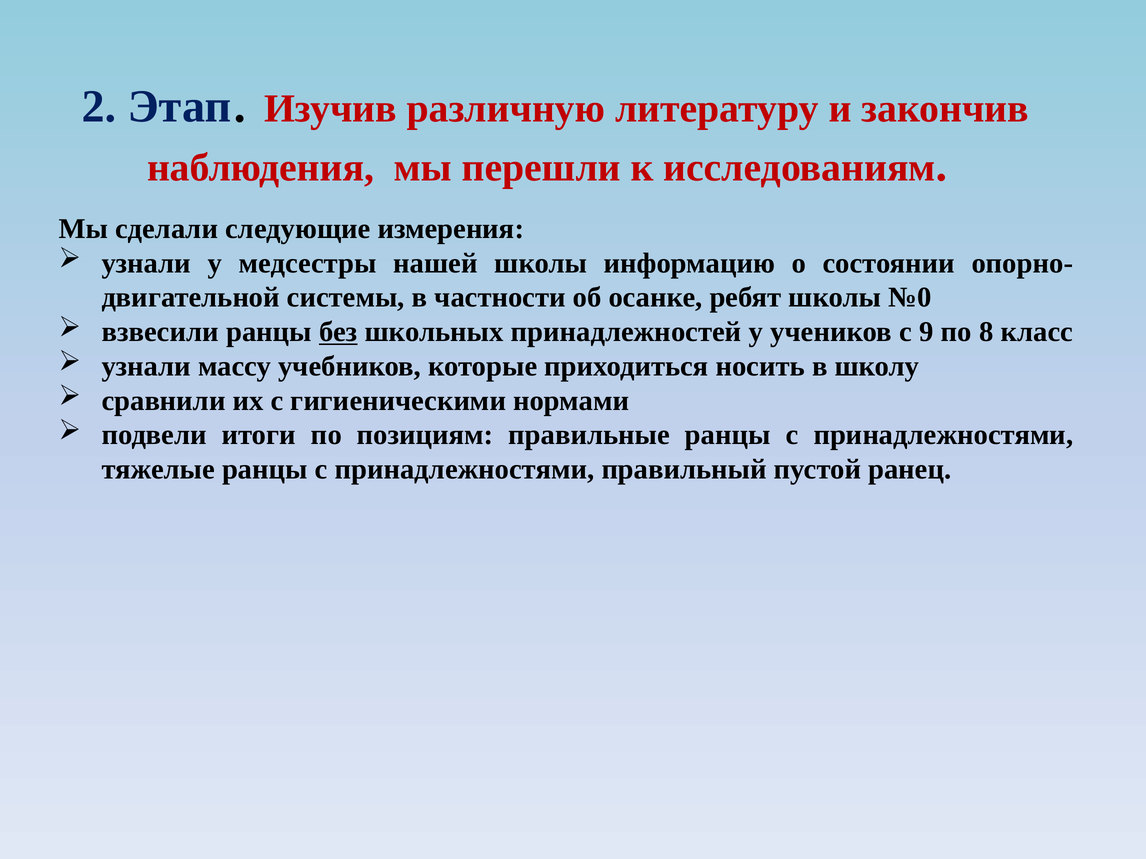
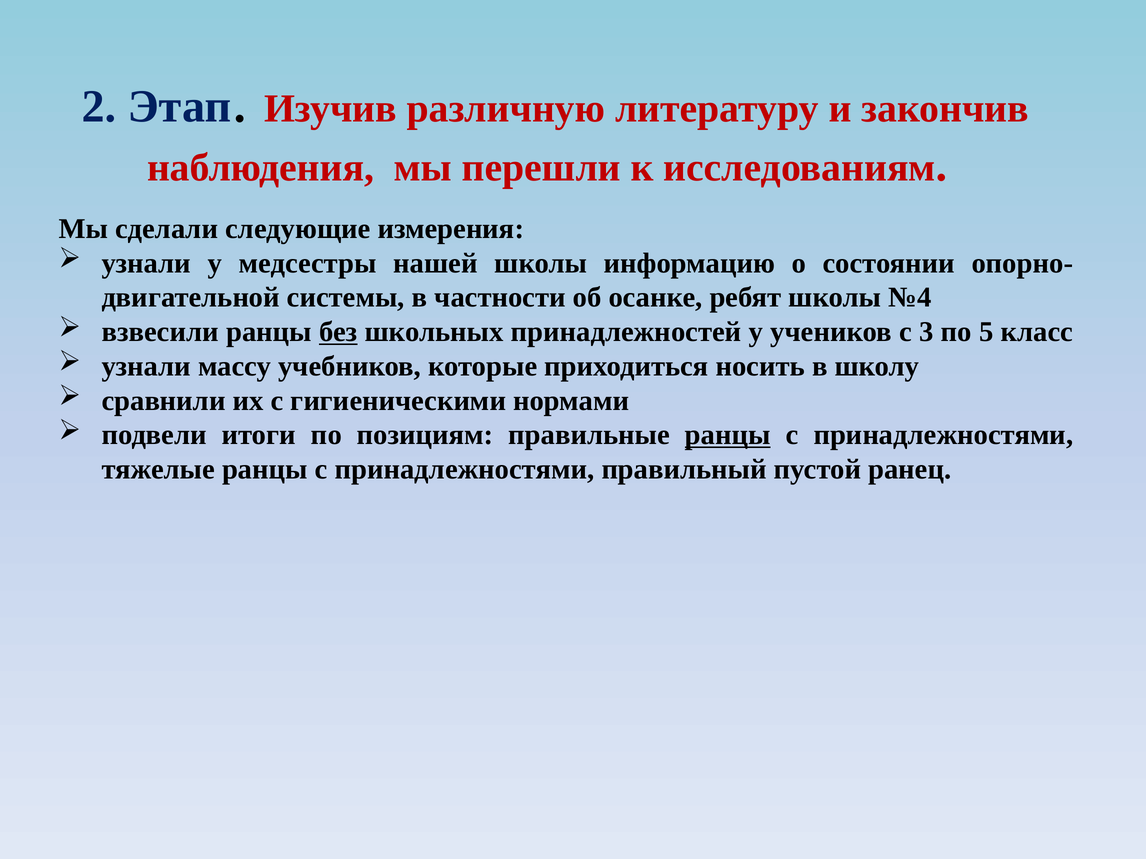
№0: №0 -> №4
9: 9 -> 3
8: 8 -> 5
ранцы at (728, 435) underline: none -> present
